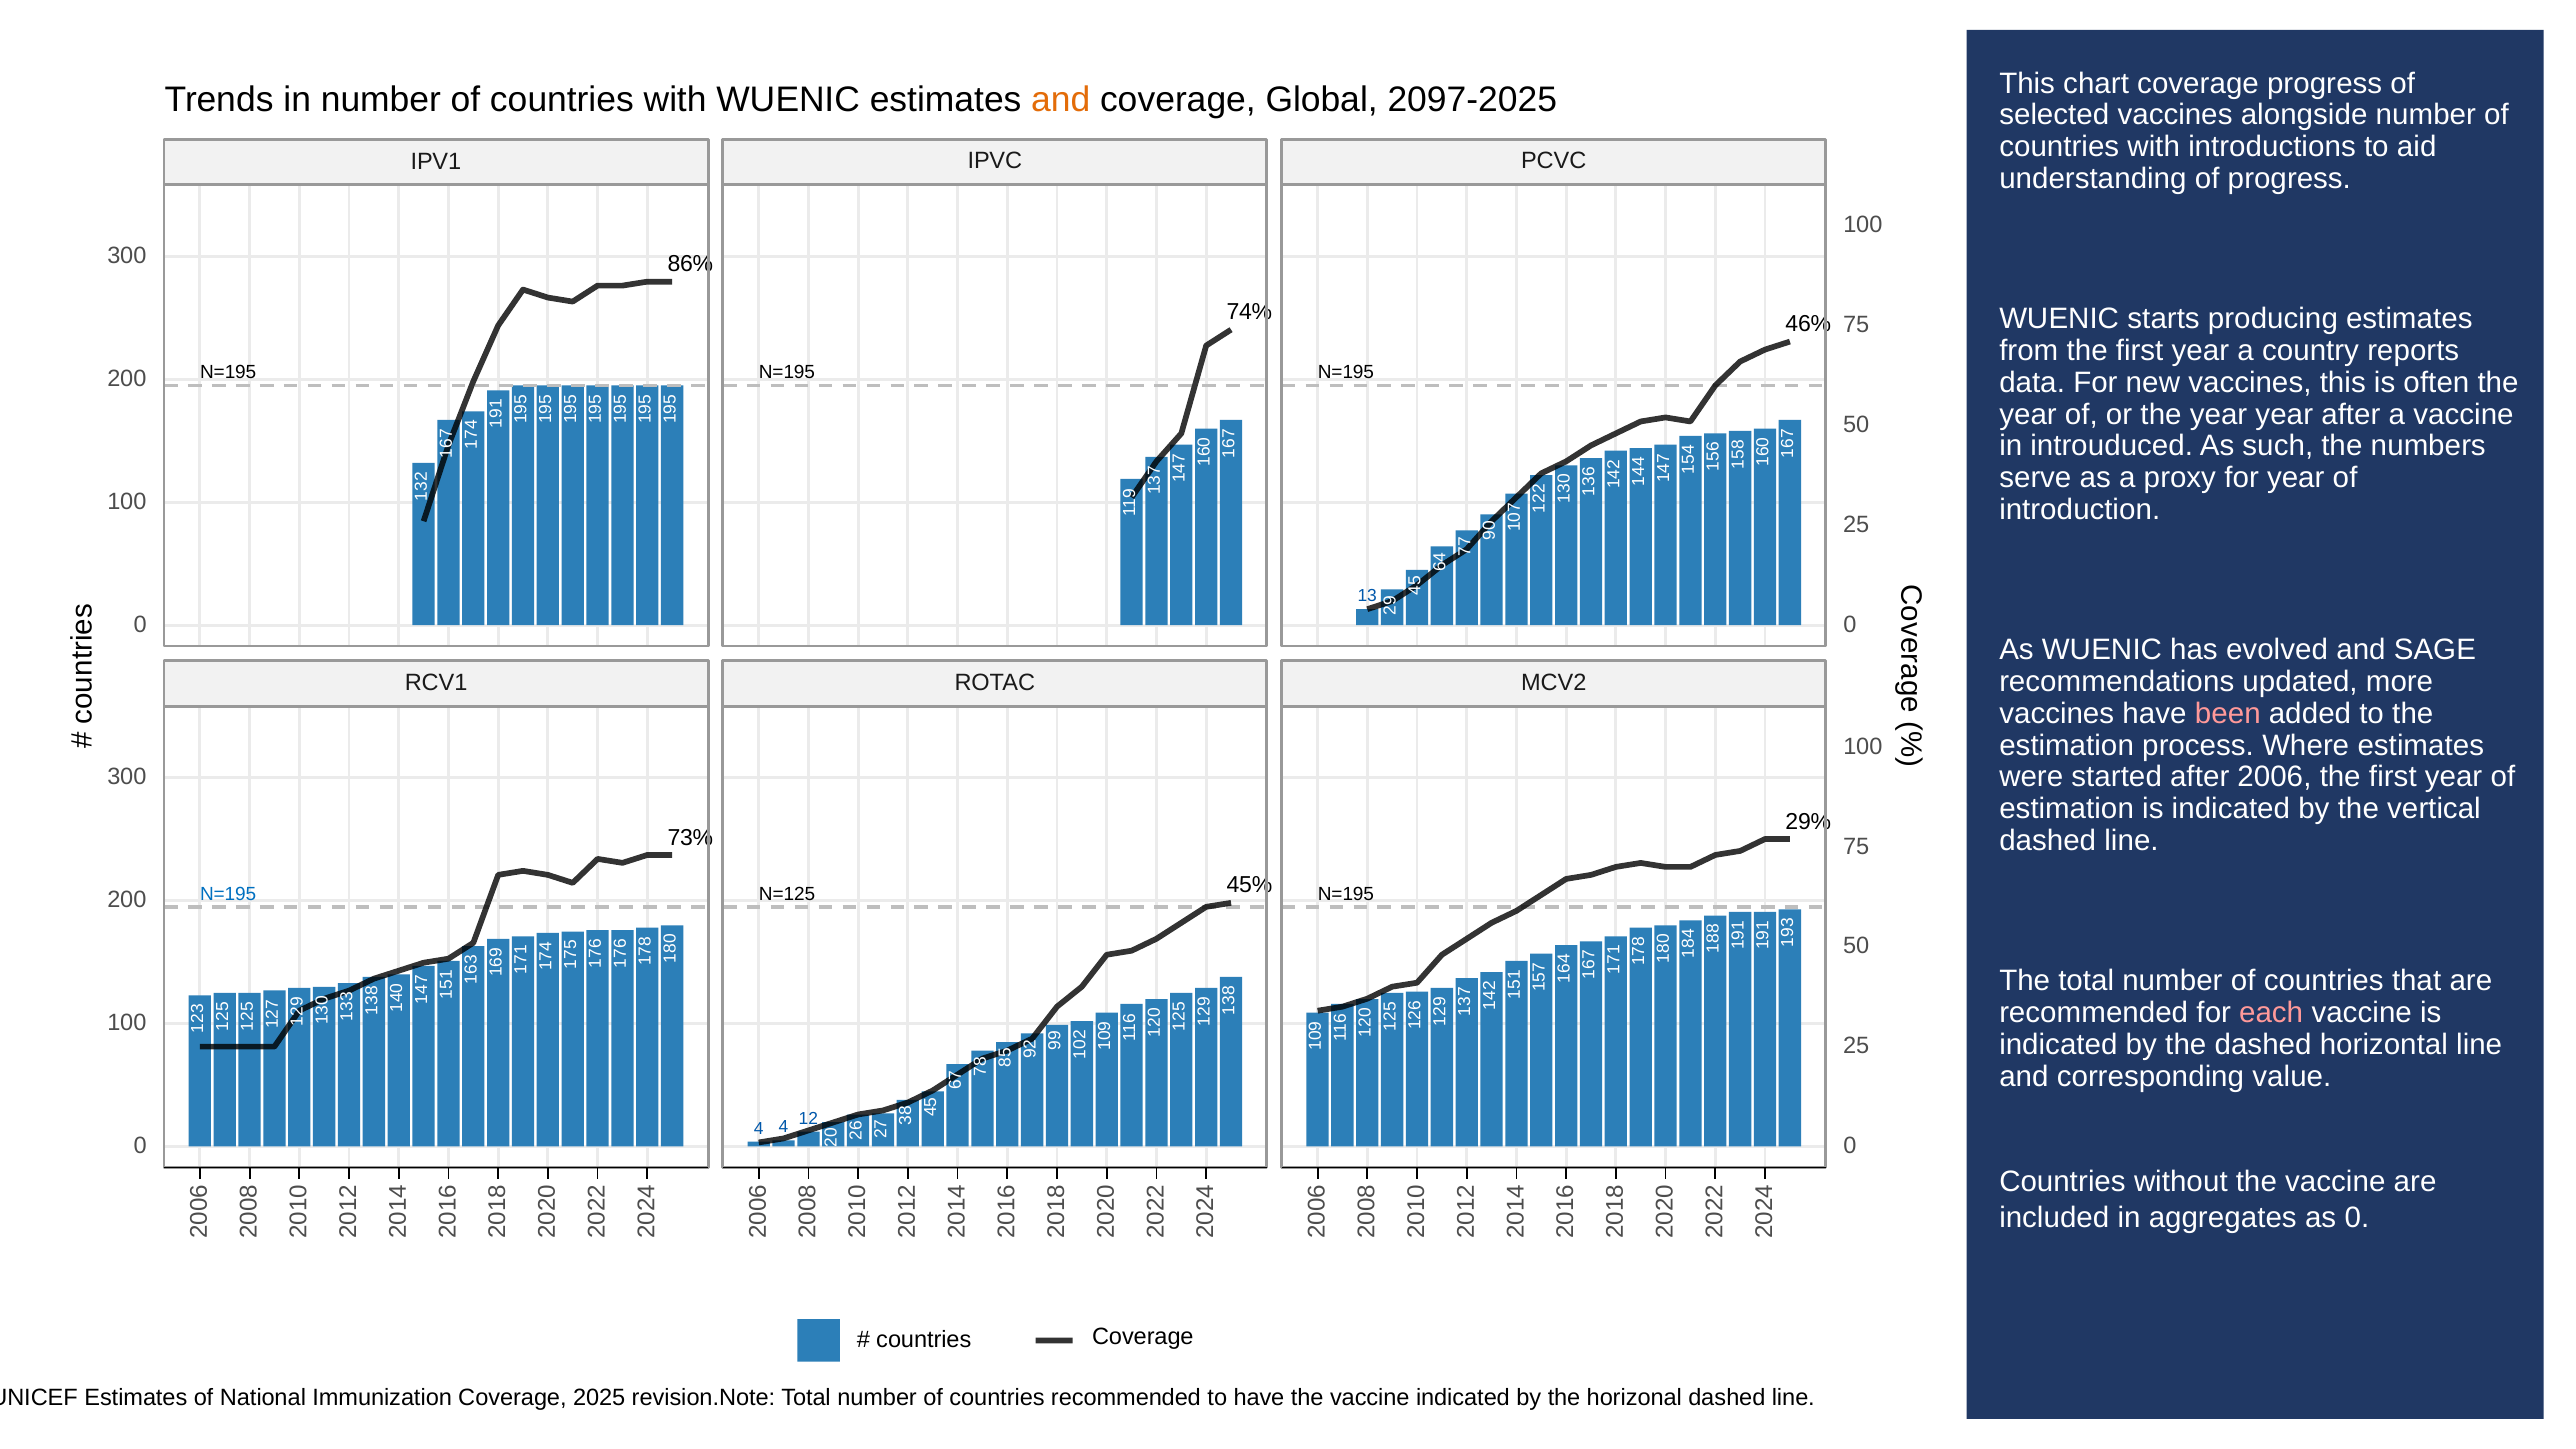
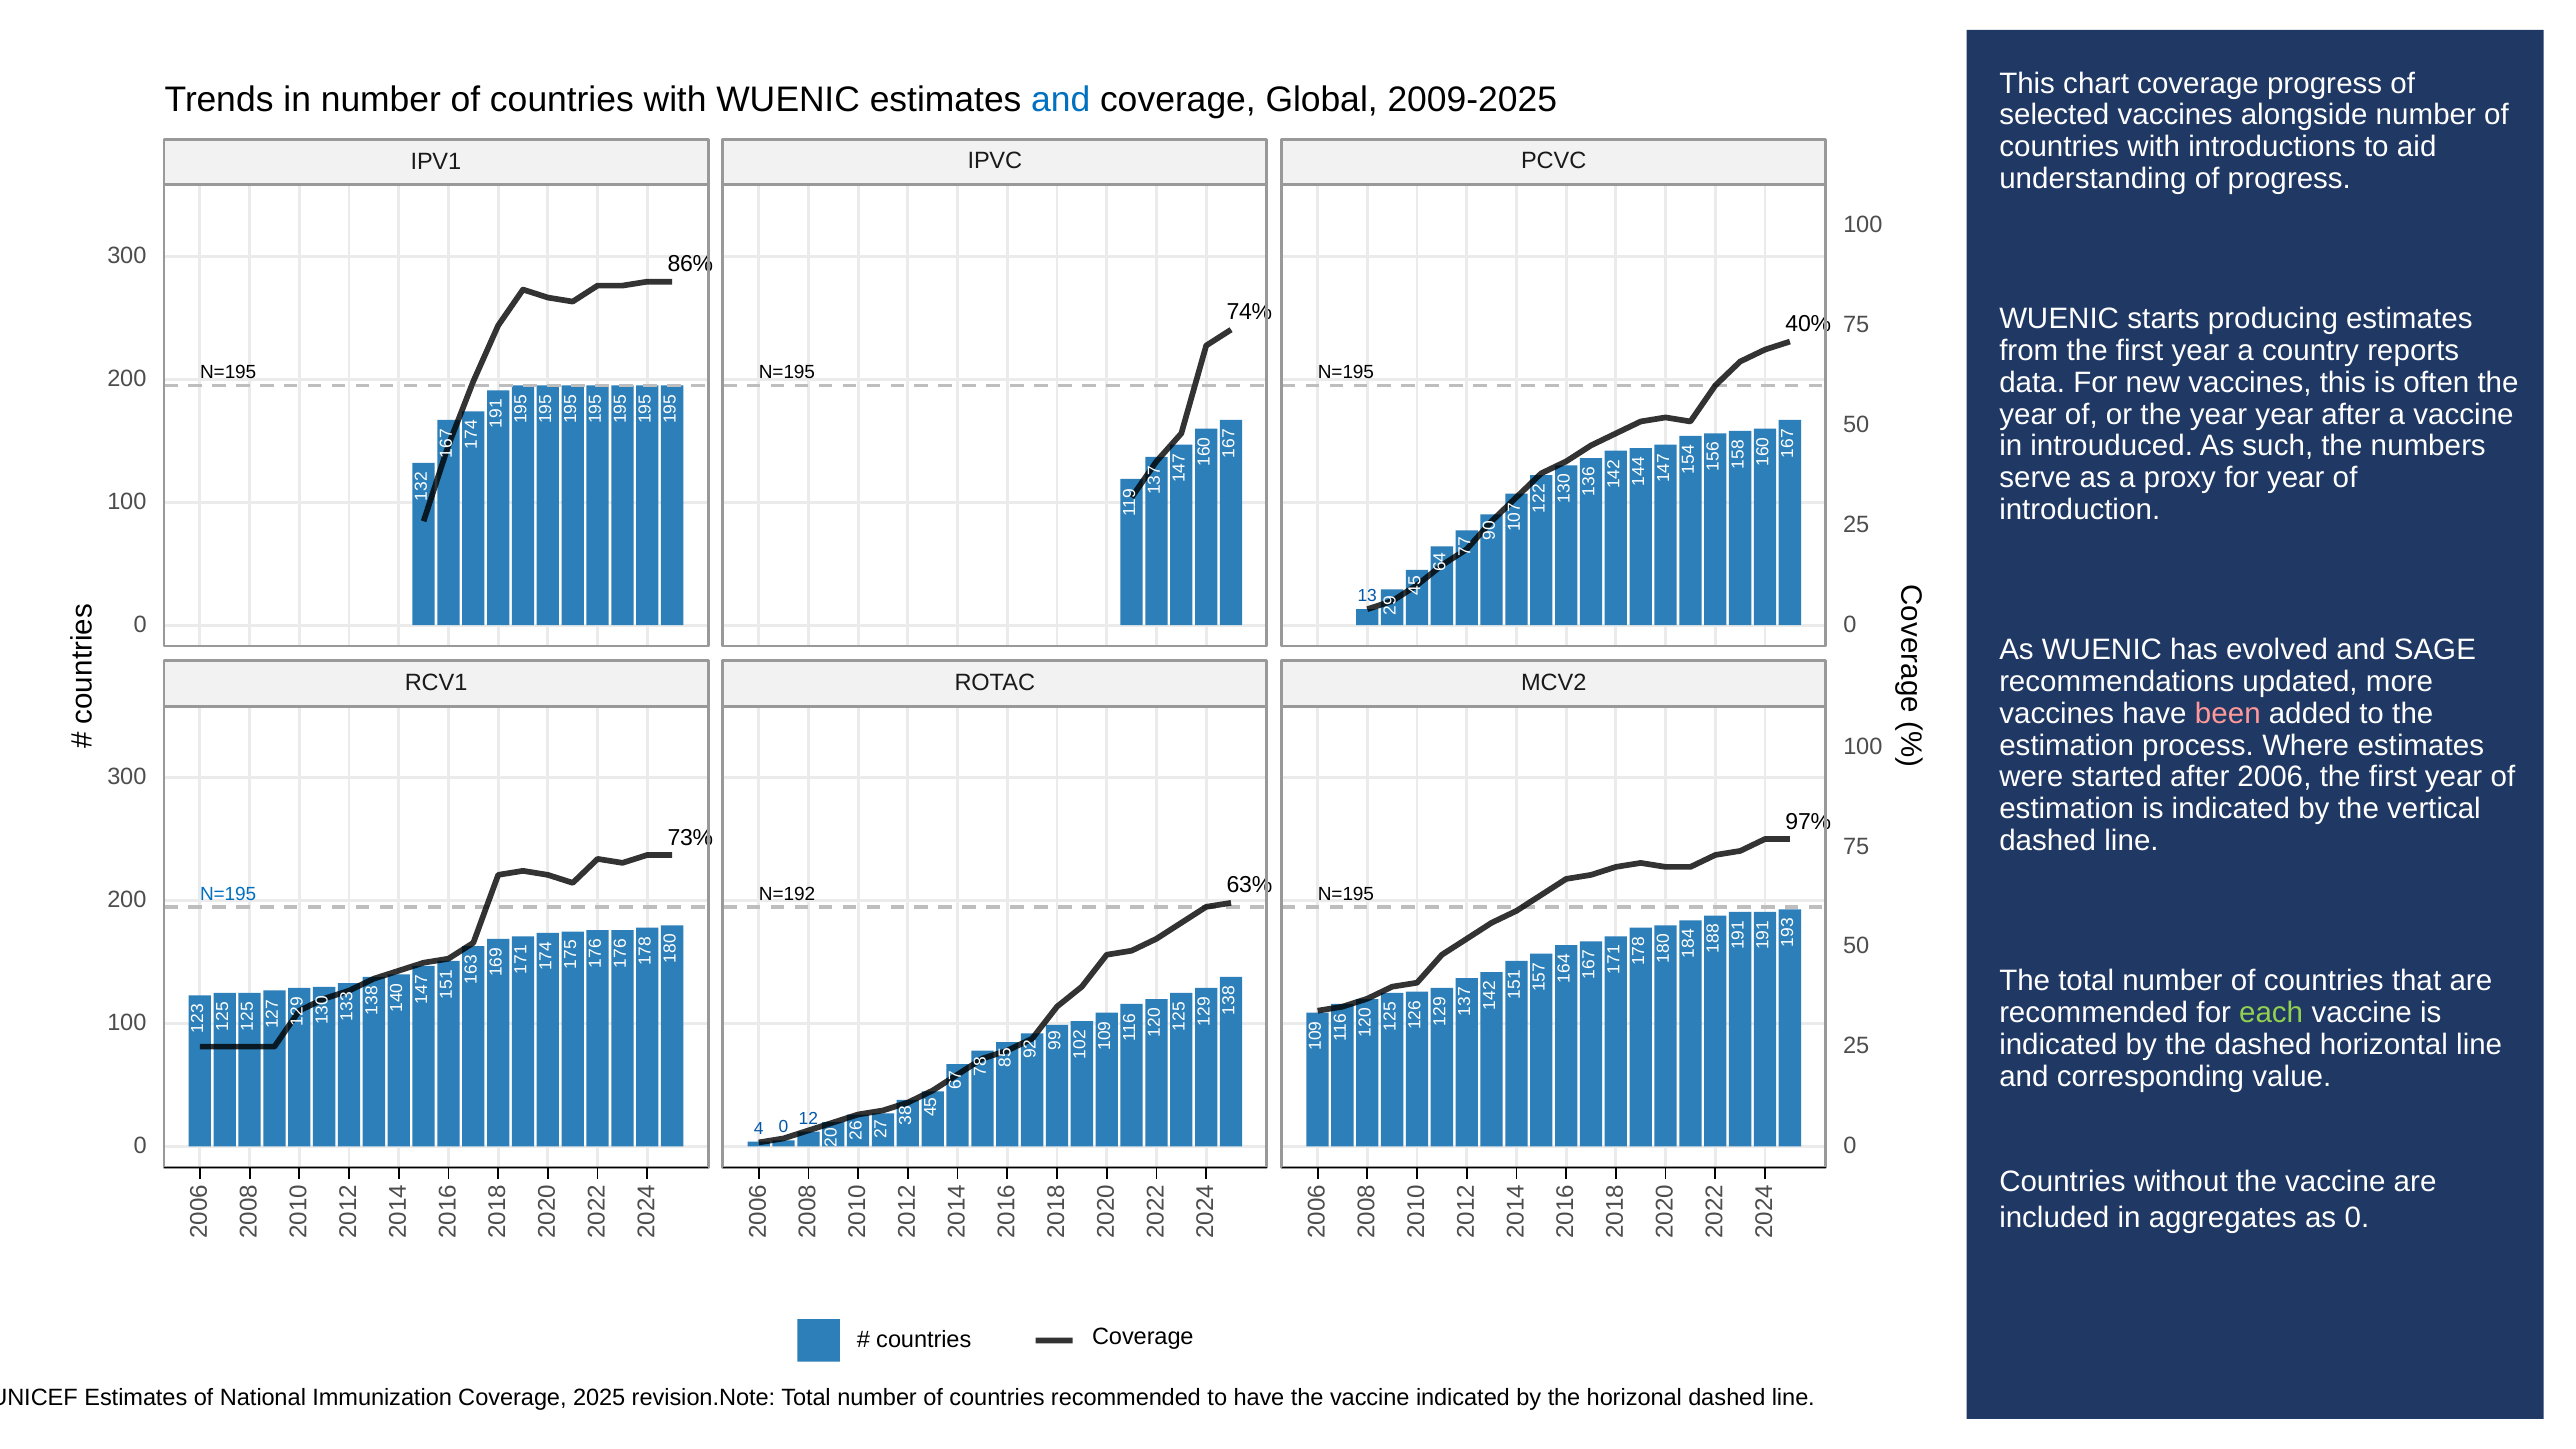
and at (1061, 100) colour: orange -> blue
2097-2025: 2097-2025 -> 2009-2025
46%: 46% -> 40%
29%: 29% -> 97%
45%: 45% -> 63%
N=125: N=125 -> N=192
each colour: pink -> light green
4 at (784, 1127): 4 -> 0
